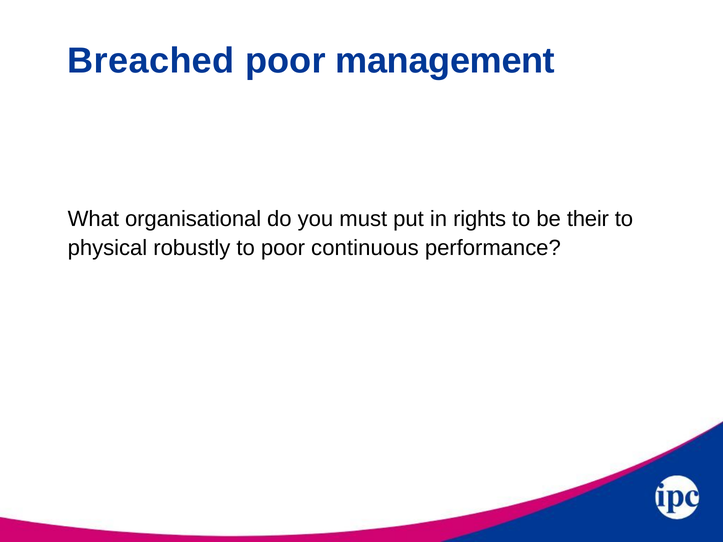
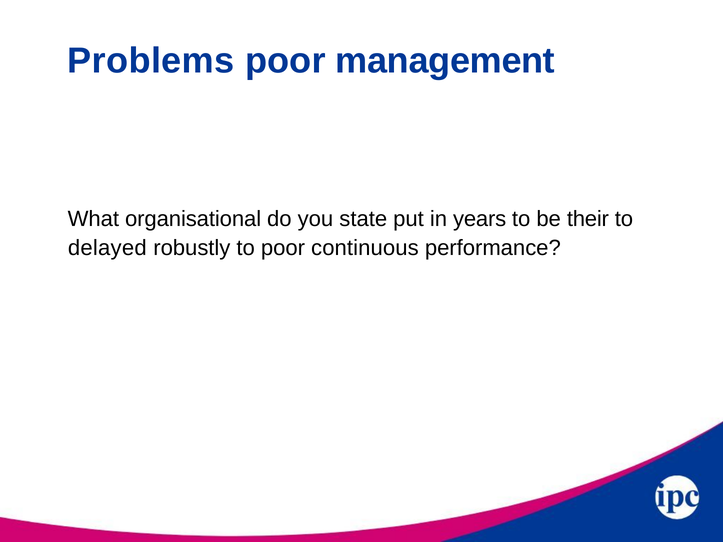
Breached: Breached -> Problems
must: must -> state
rights: rights -> years
physical: physical -> delayed
